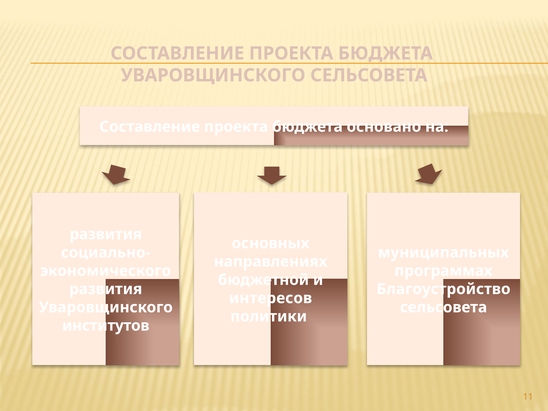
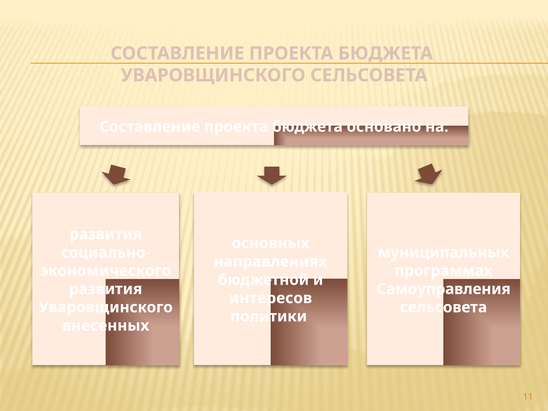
Благоустройство: Благоустройство -> Самоуправления
институтов: институтов -> внесенных
